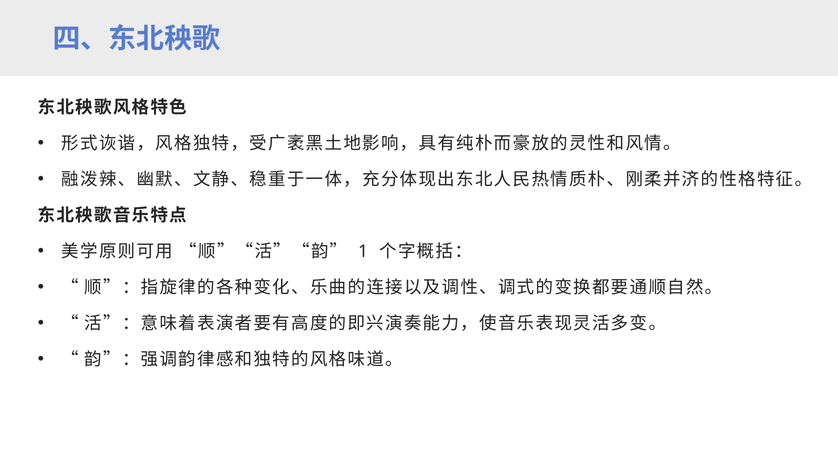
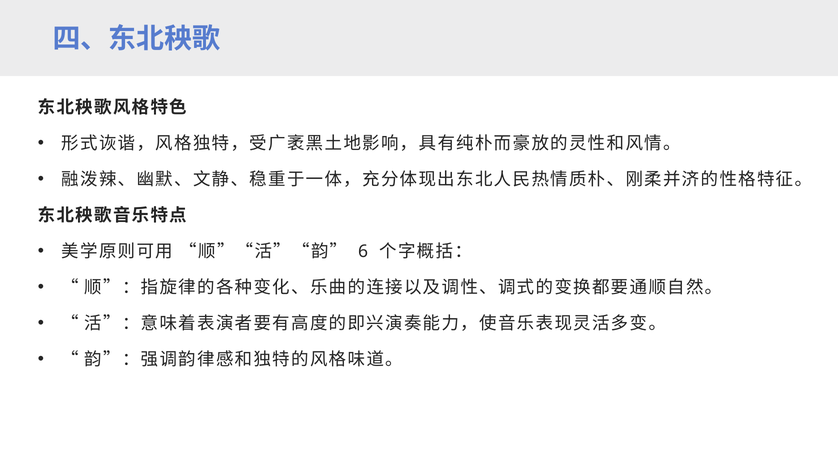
1: 1 -> 6
